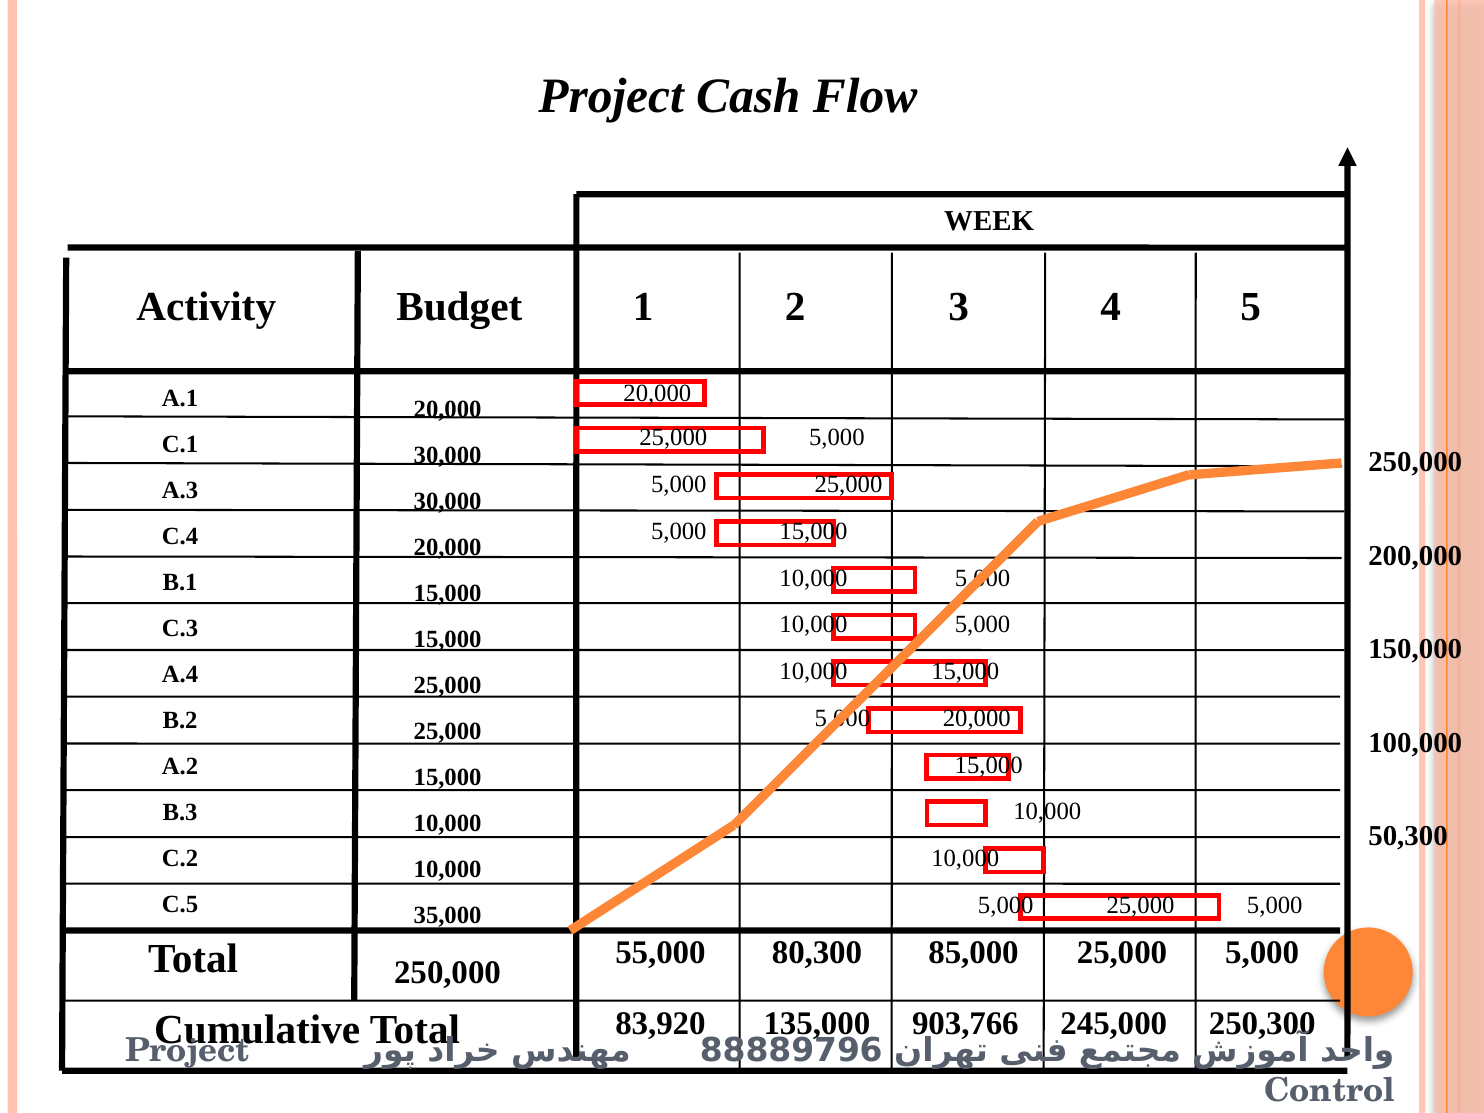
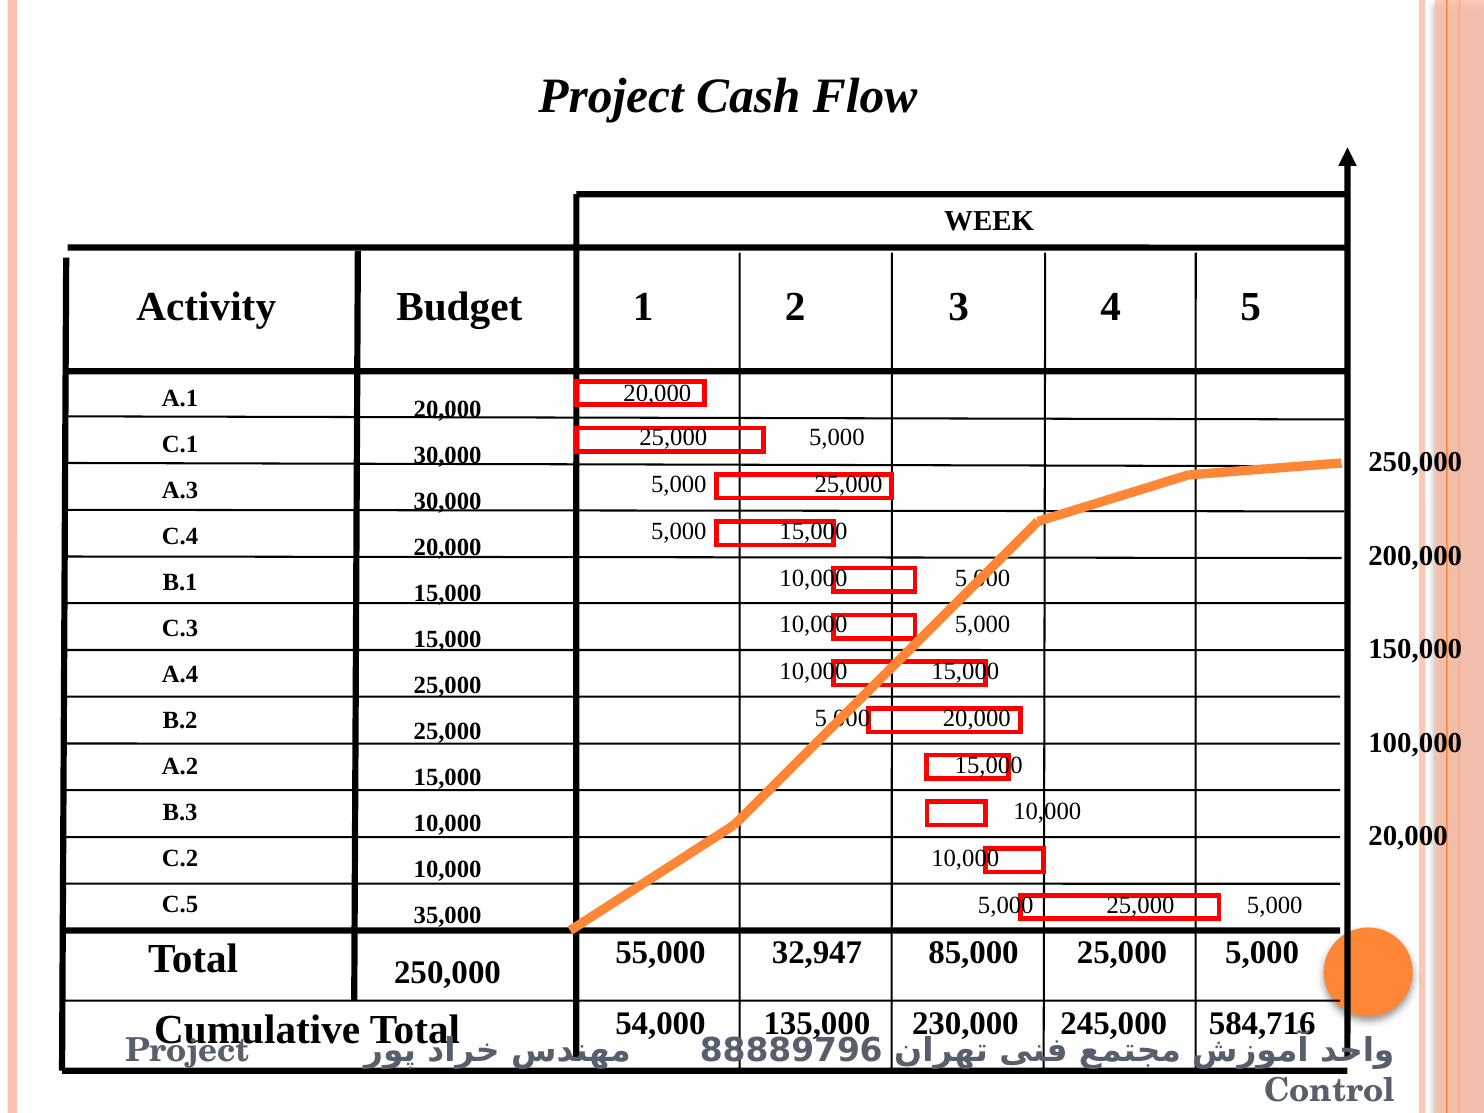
50,300 at (1408, 836): 50,300 -> 20,000
80,300: 80,300 -> 32,947
83,920: 83,920 -> 54,000
903,766: 903,766 -> 230,000
250,300: 250,300 -> 584,716
